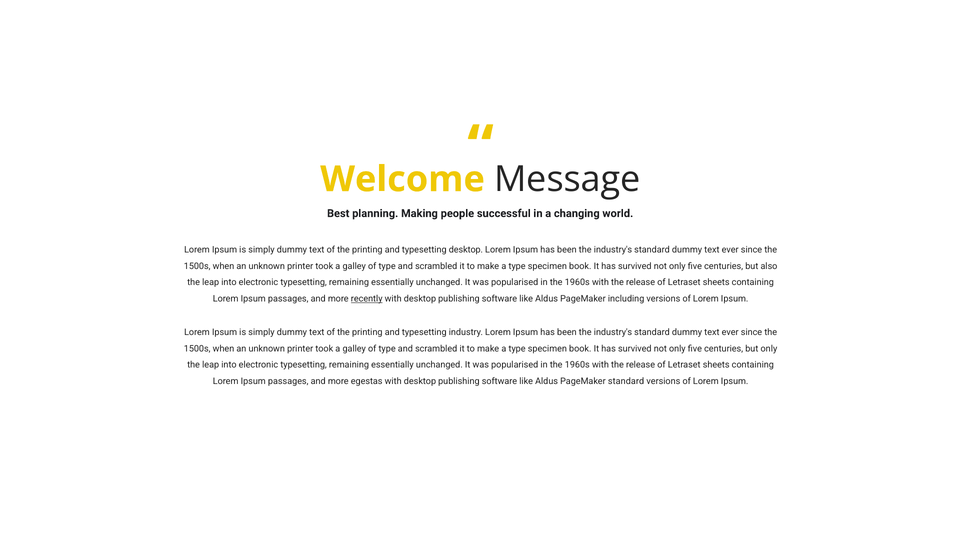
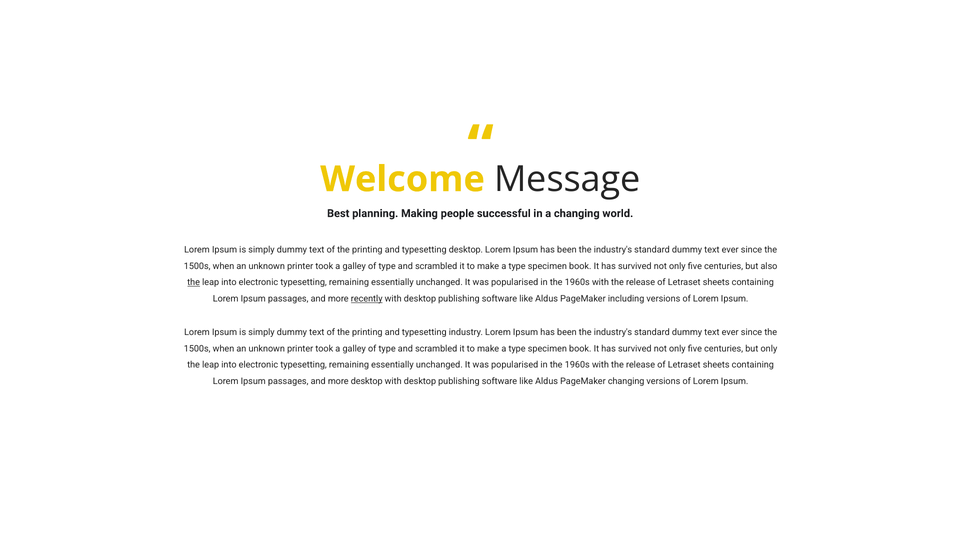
the at (194, 283) underline: none -> present
more egestas: egestas -> desktop
PageMaker standard: standard -> changing
